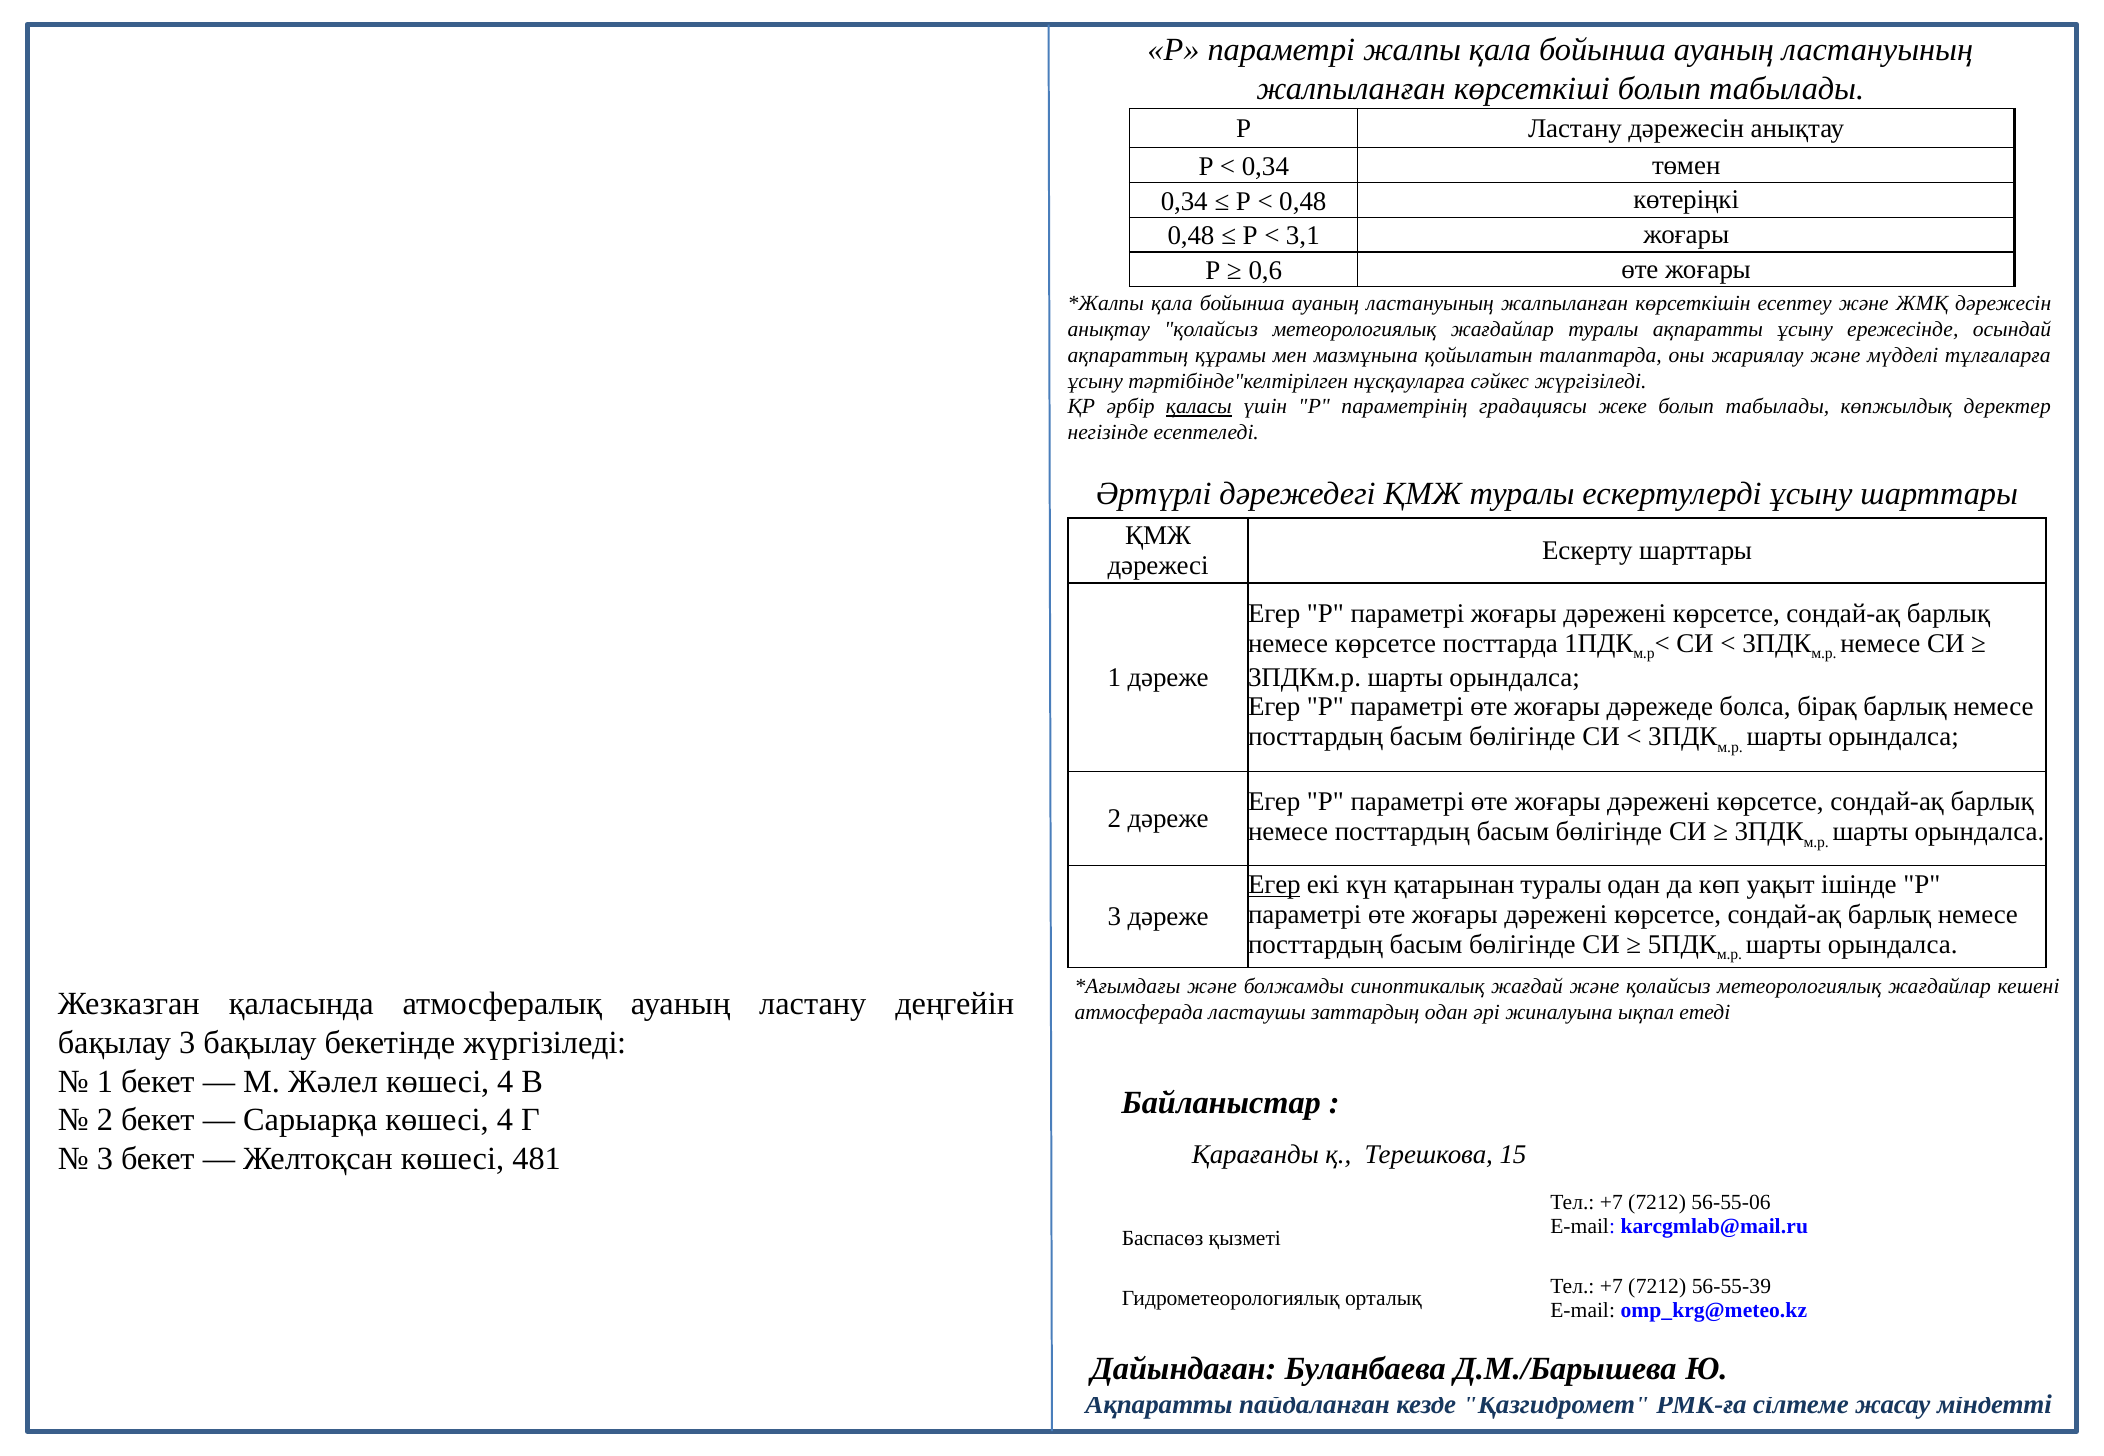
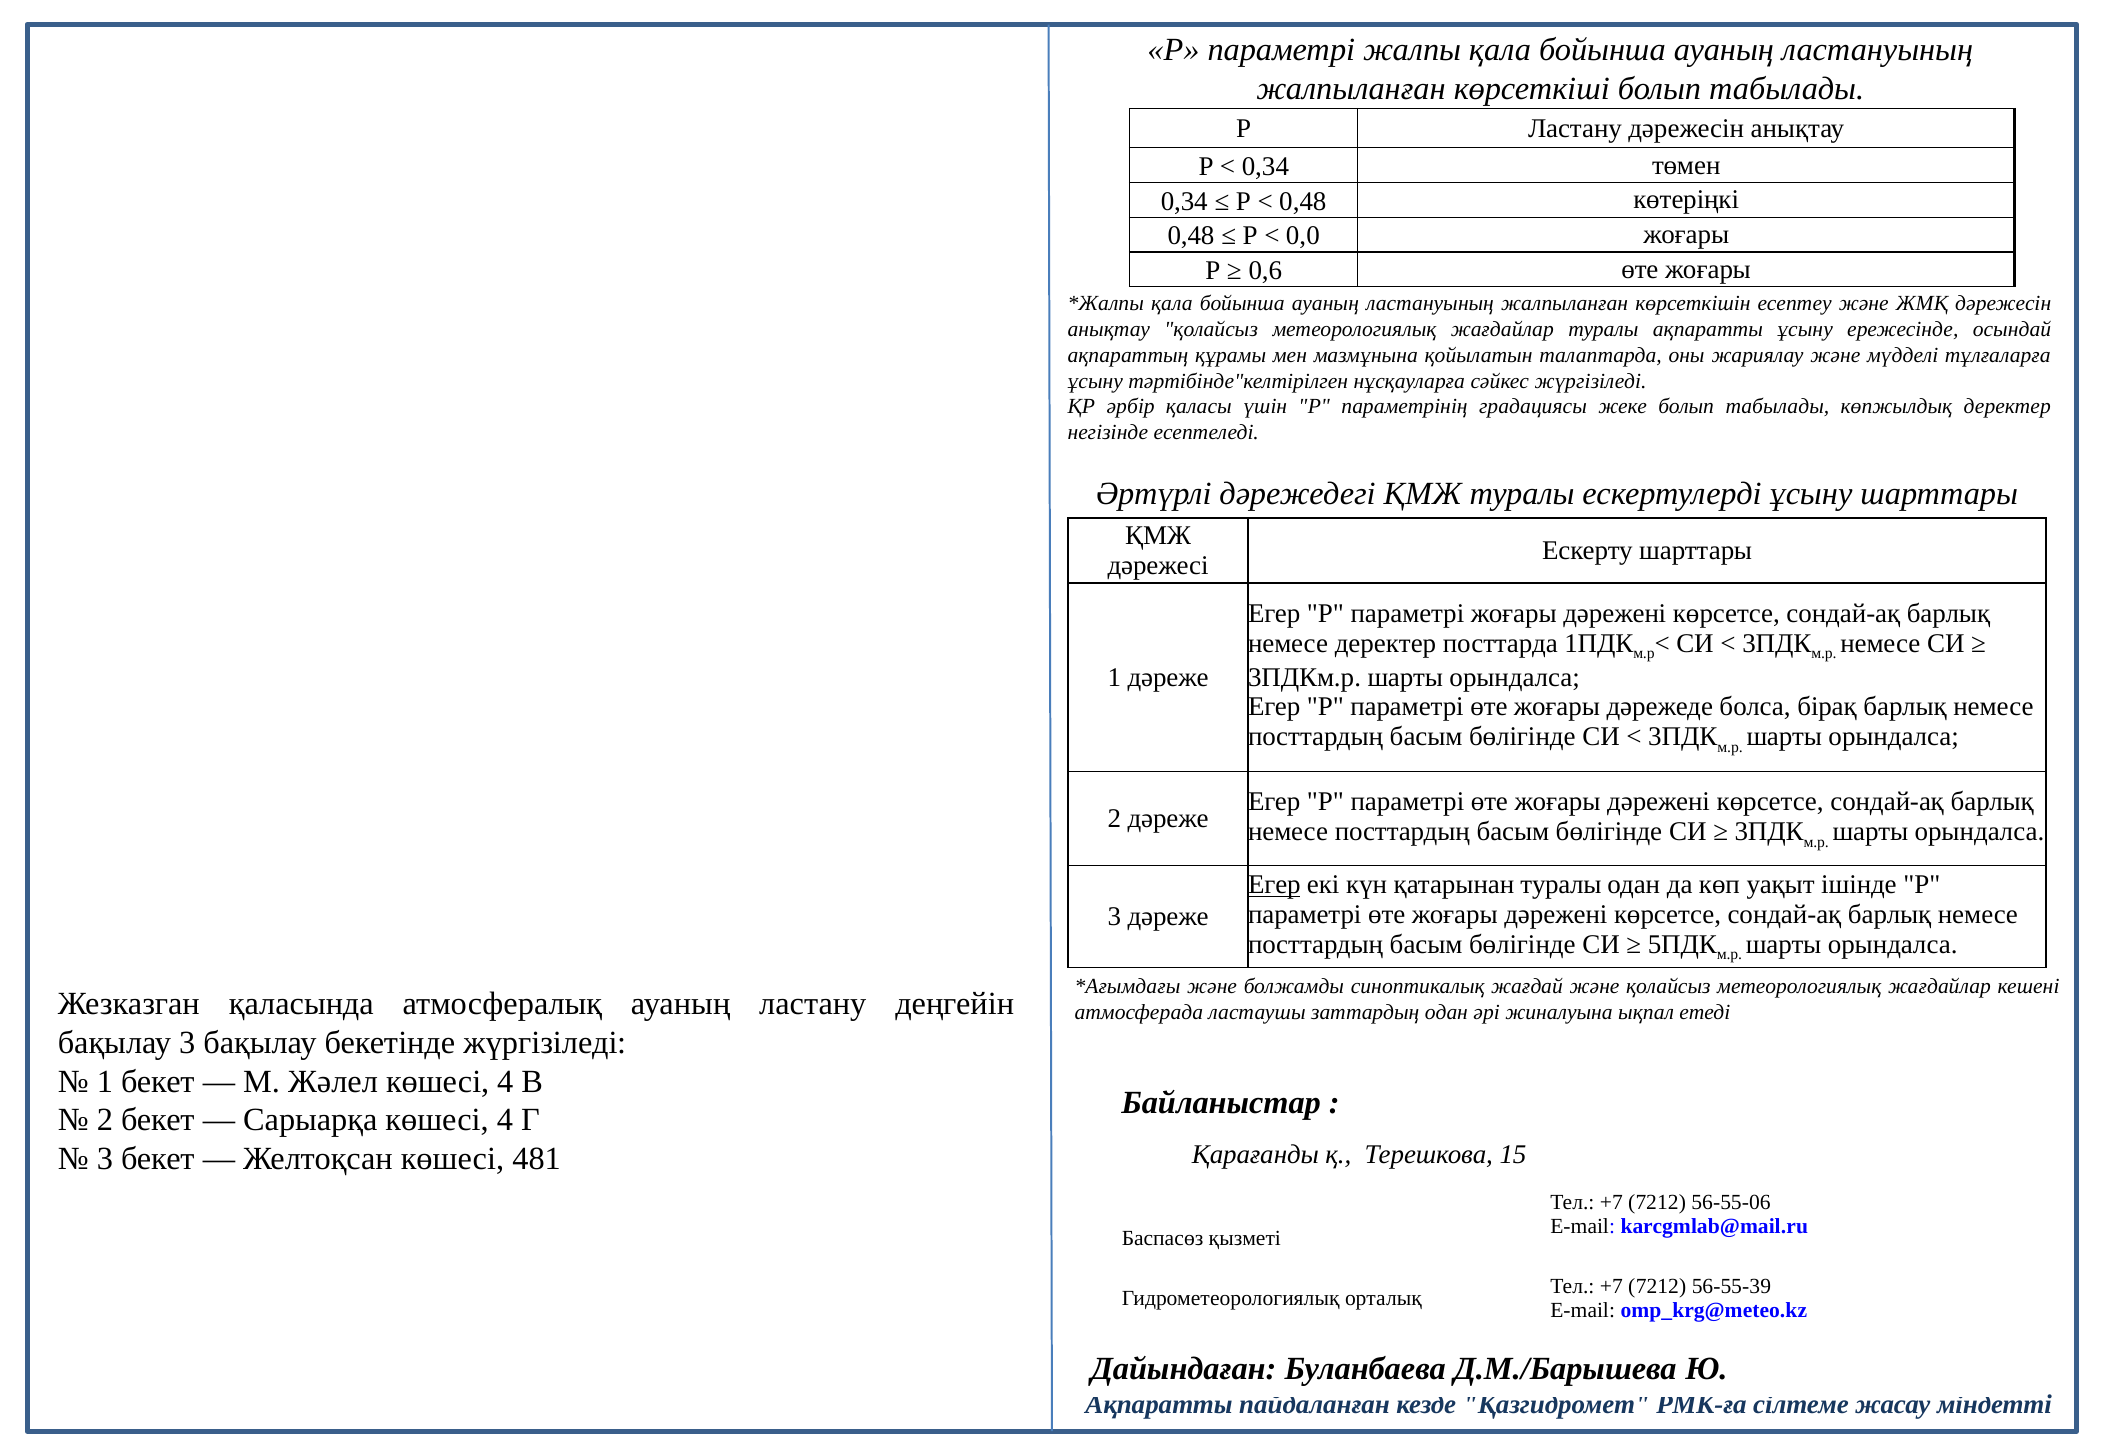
3,1: 3,1 -> 0,0
қаласы underline: present -> none
немесе көрсетсе: көрсетсе -> деректер
